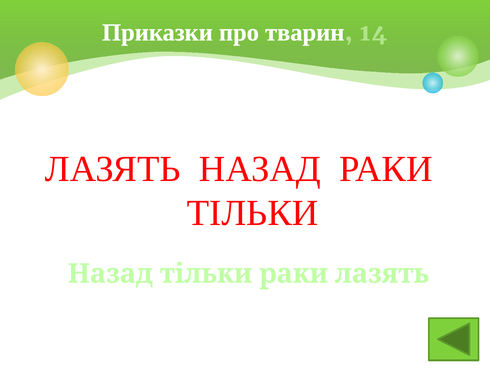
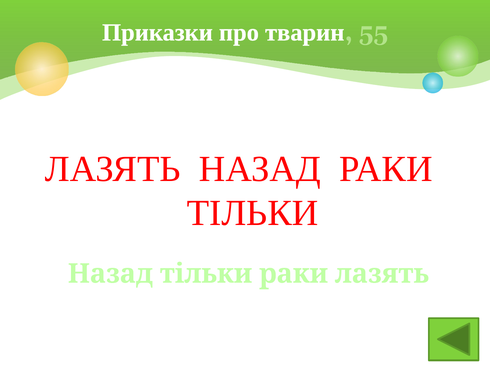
14: 14 -> 55
